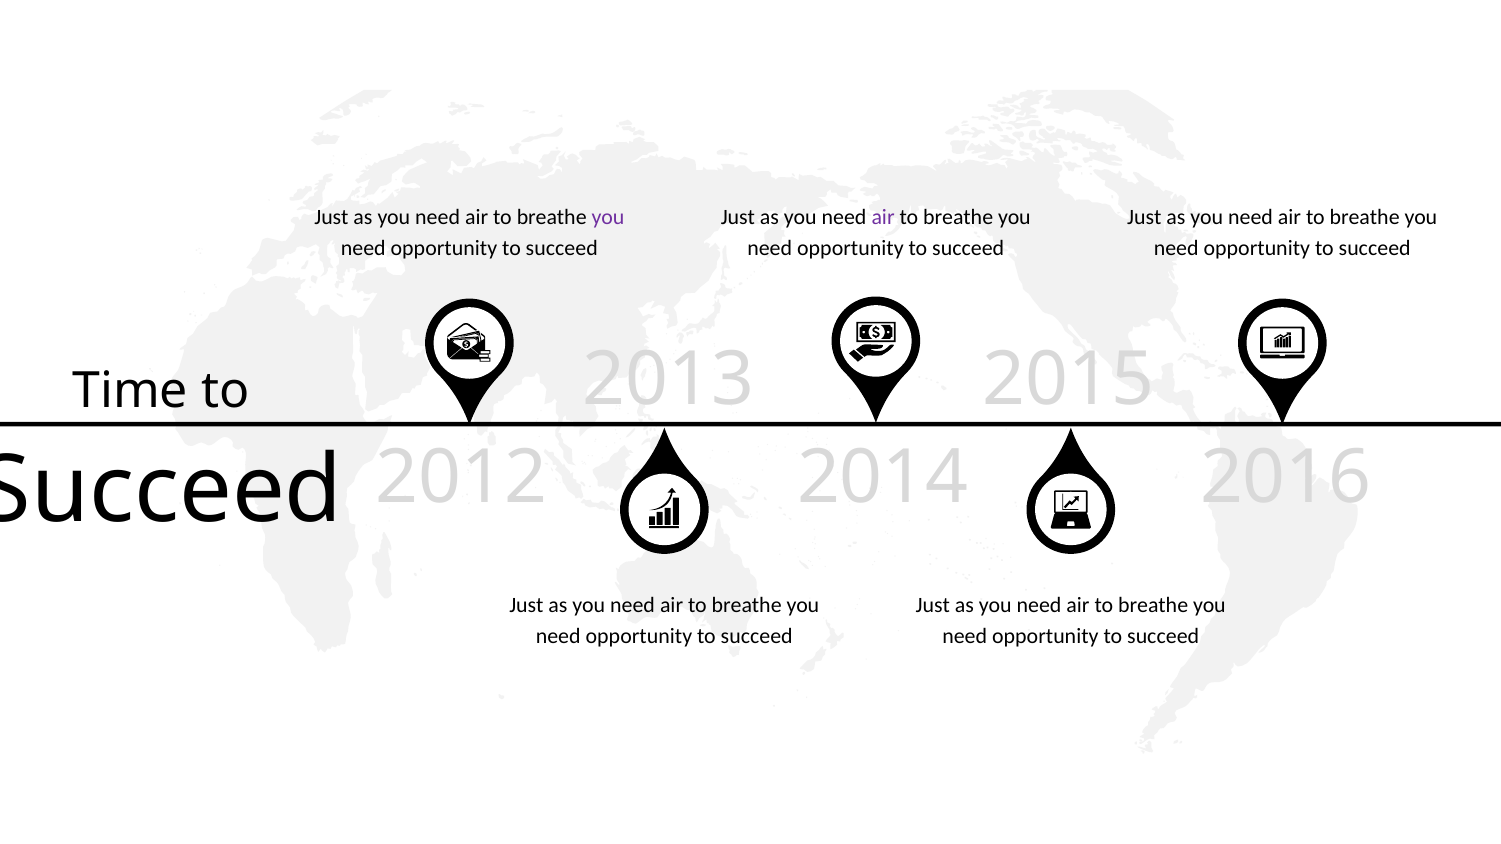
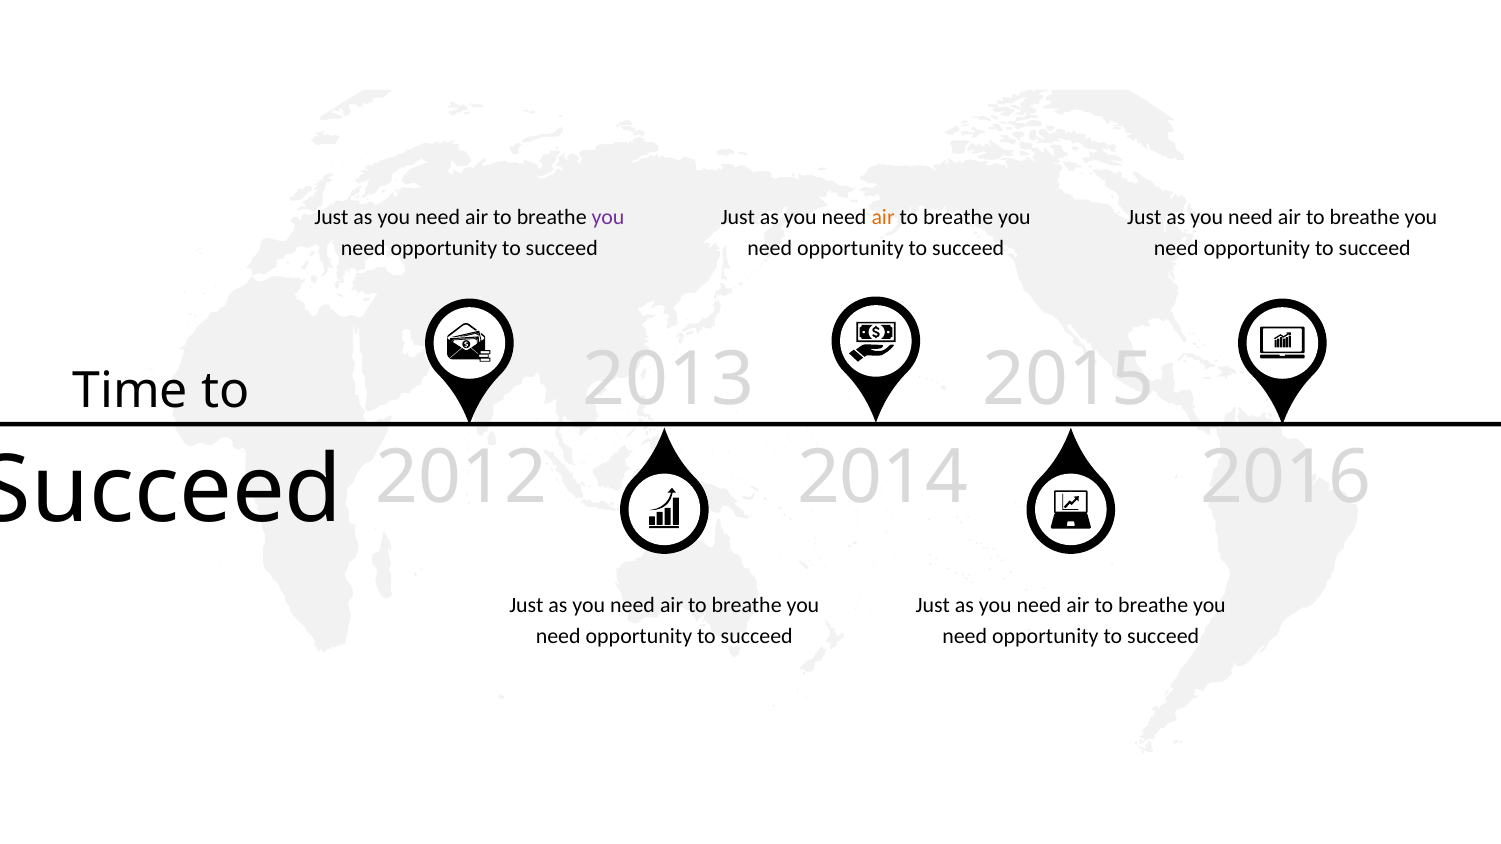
air at (883, 217) colour: purple -> orange
